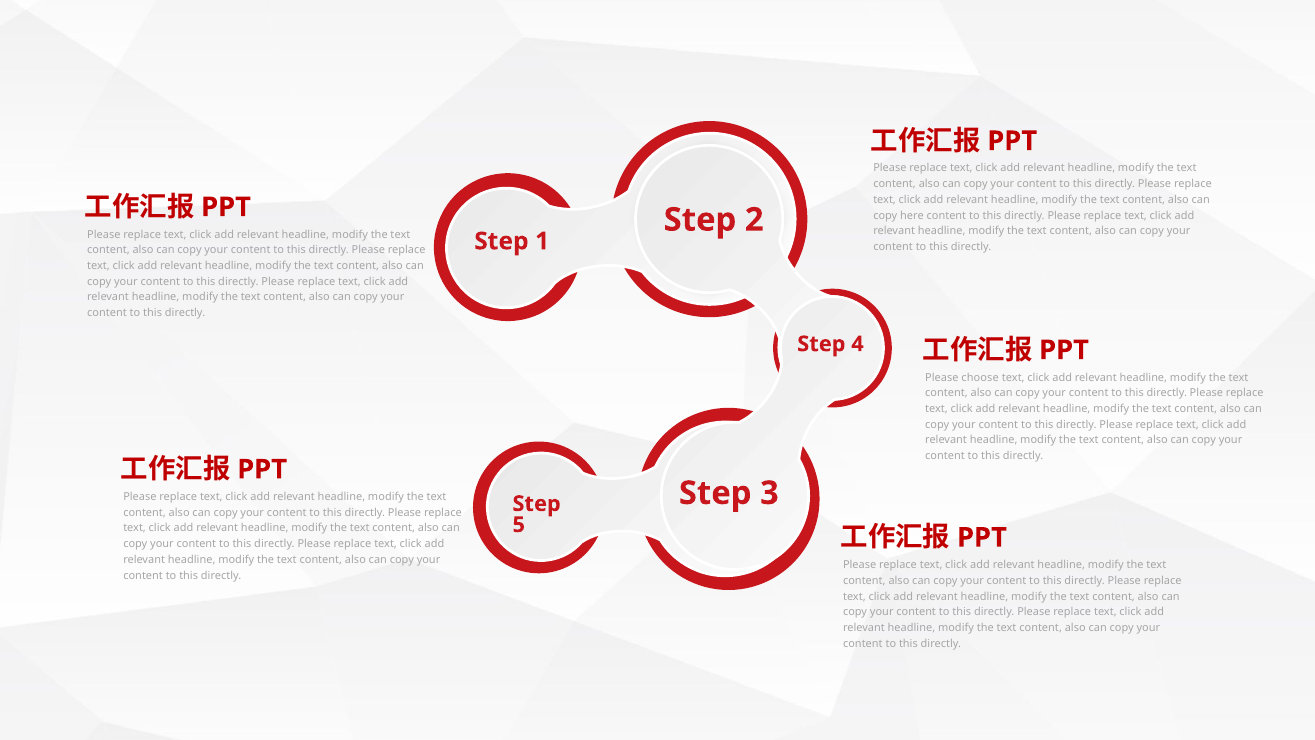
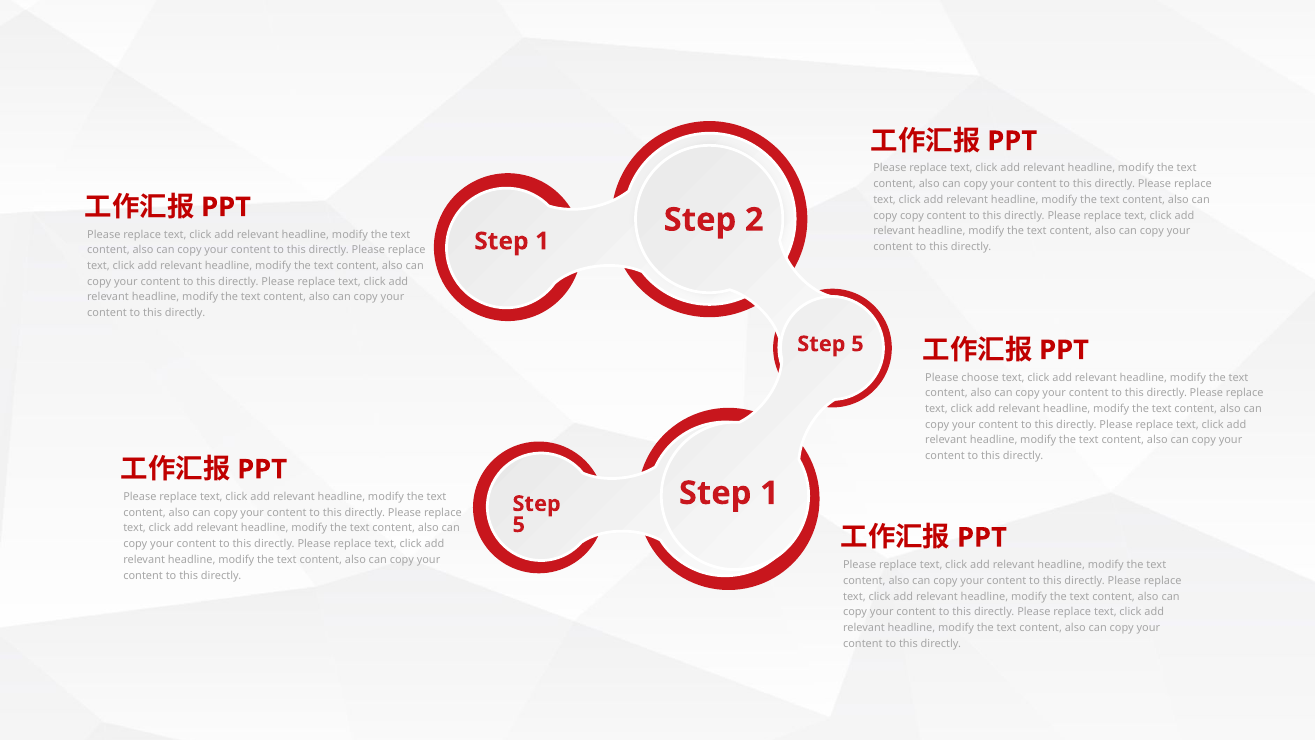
copy here: here -> copy
4 at (857, 344): 4 -> 5
3 at (769, 493): 3 -> 1
